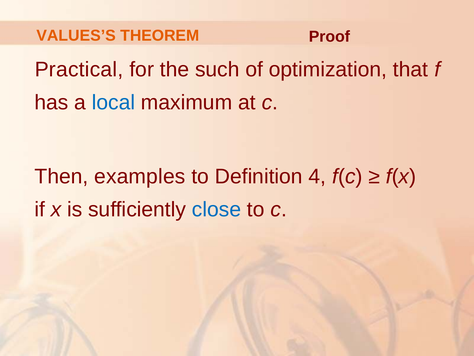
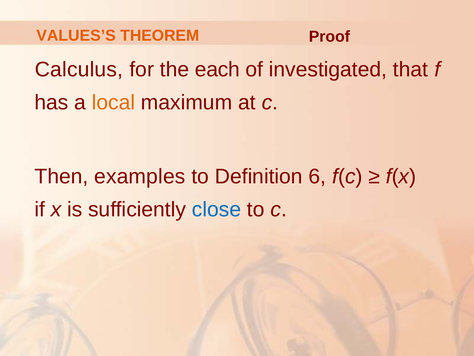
Practical: Practical -> Calculus
such: such -> each
optimization: optimization -> investigated
local colour: blue -> orange
4: 4 -> 6
